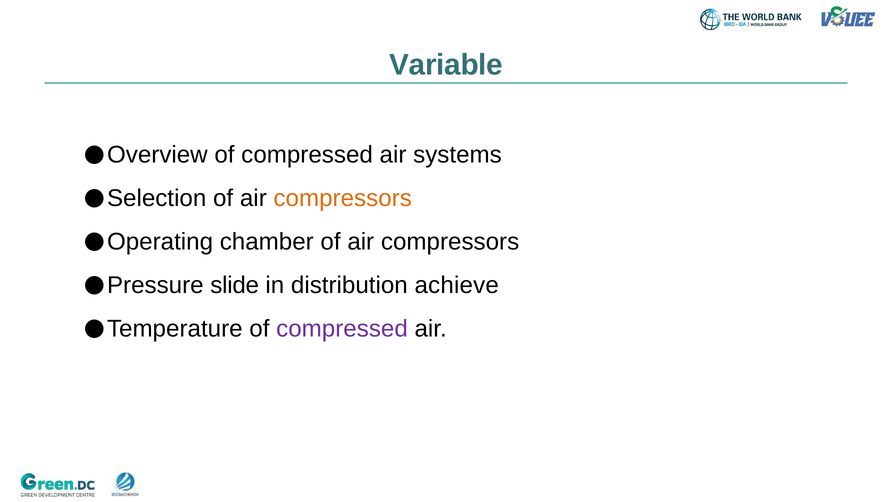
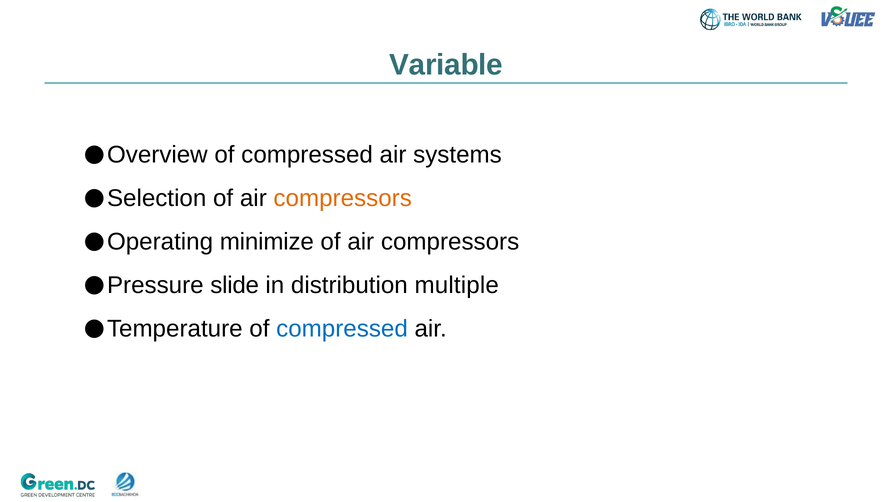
chamber: chamber -> minimize
achieve: achieve -> multiple
compressed at (342, 329) colour: purple -> blue
